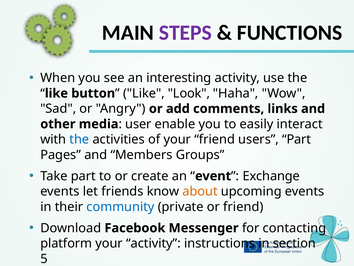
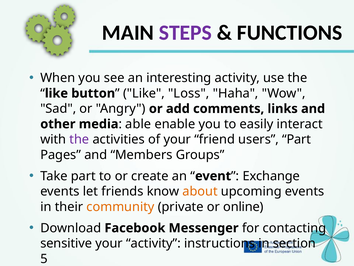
Look: Look -> Loss
user: user -> able
the at (79, 139) colour: blue -> purple
community colour: blue -> orange
or friend: friend -> online
platform: platform -> sensitive
